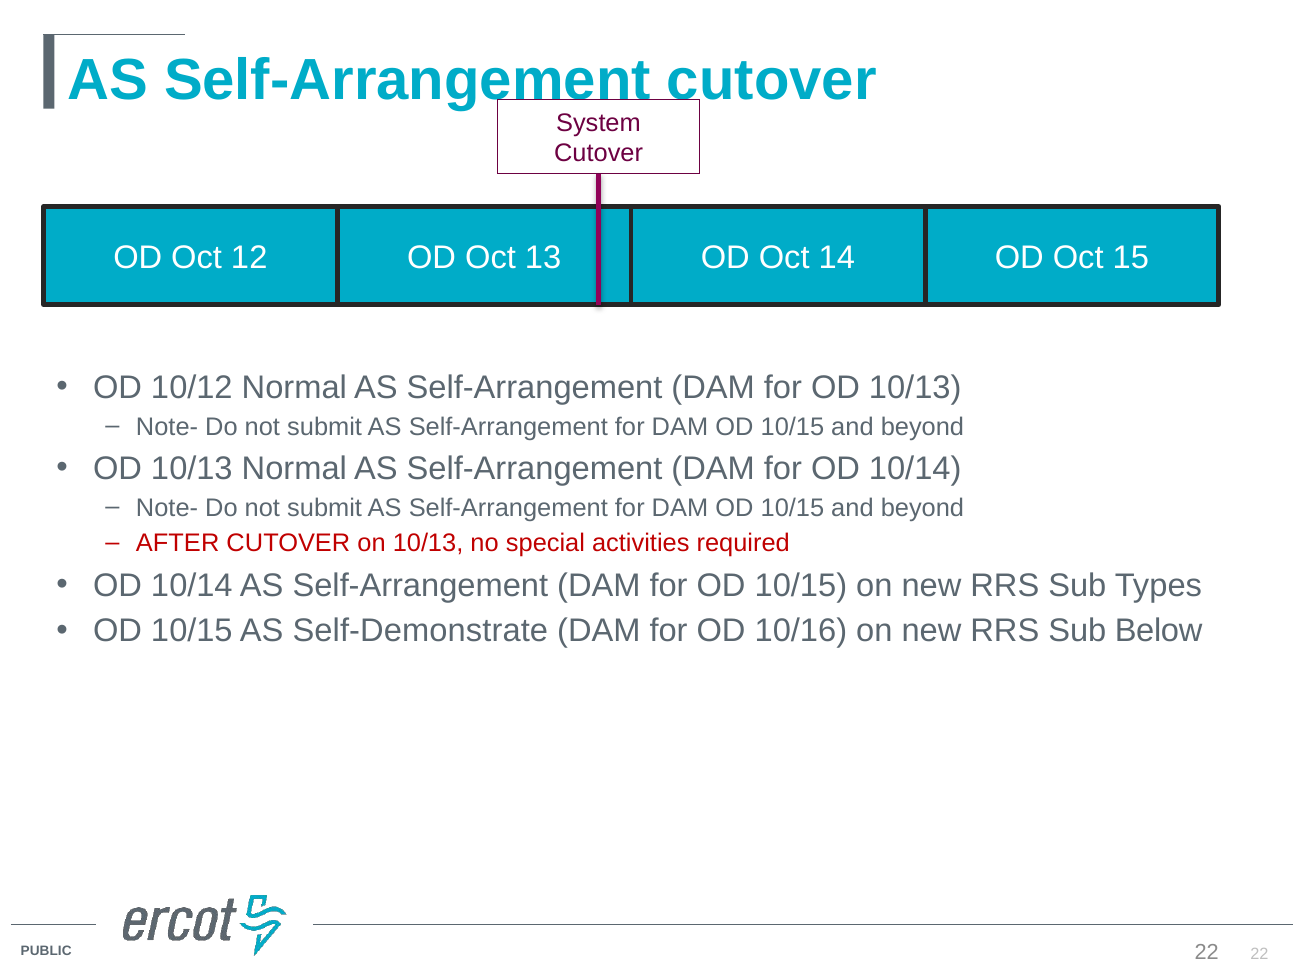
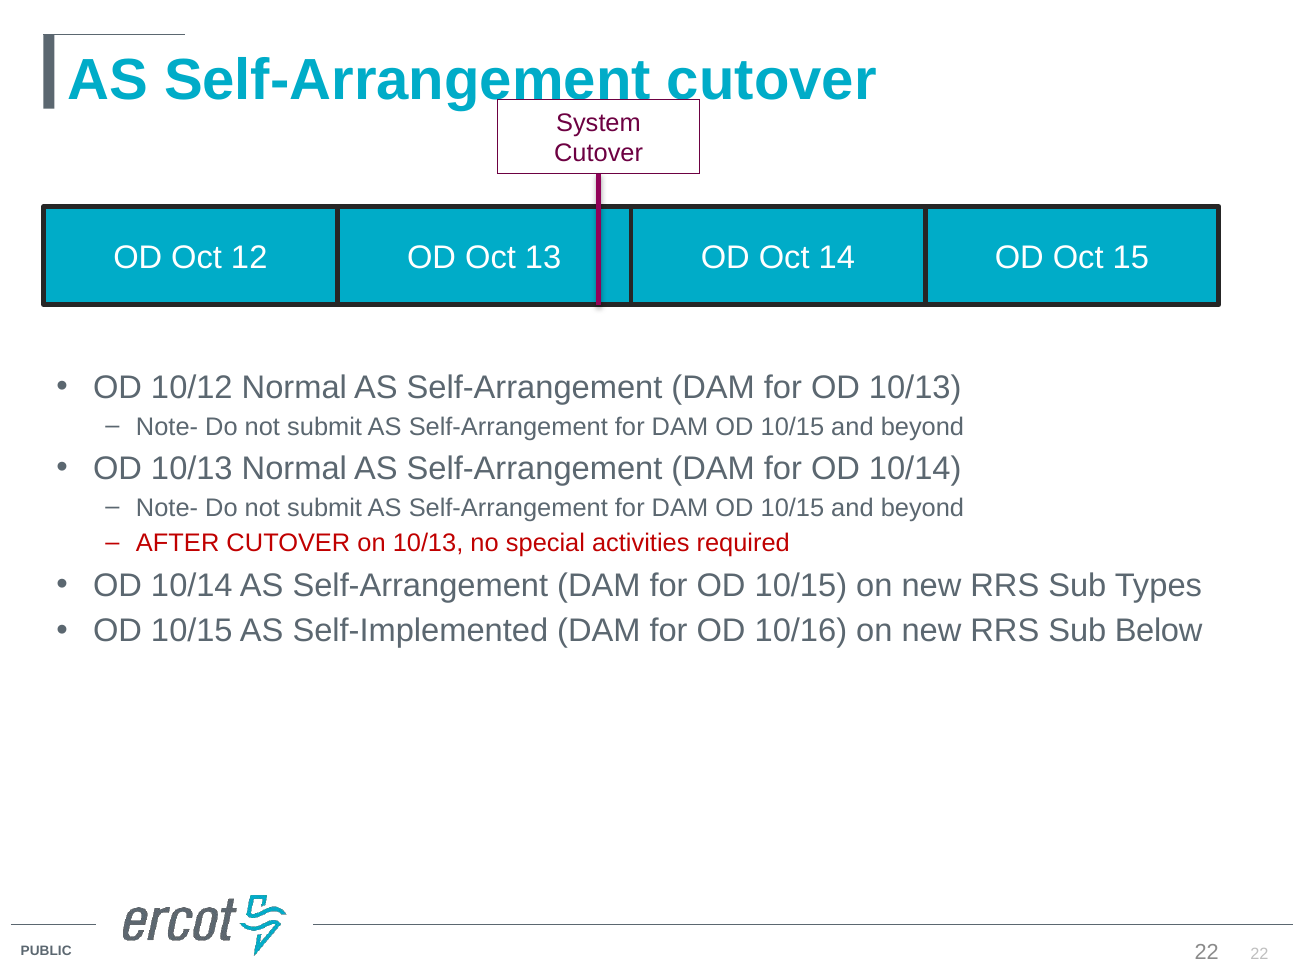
Self-Demonstrate: Self-Demonstrate -> Self-Implemented
